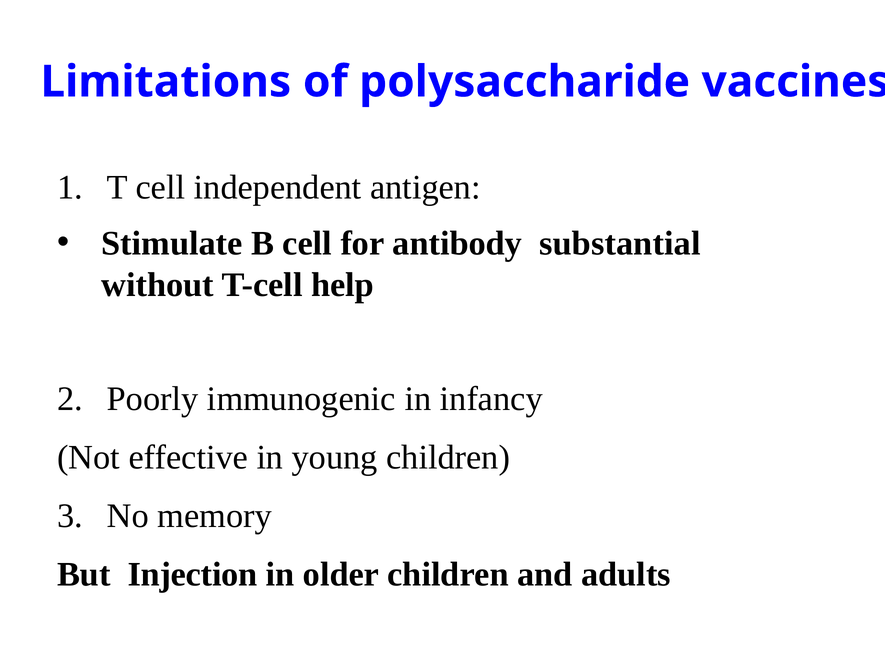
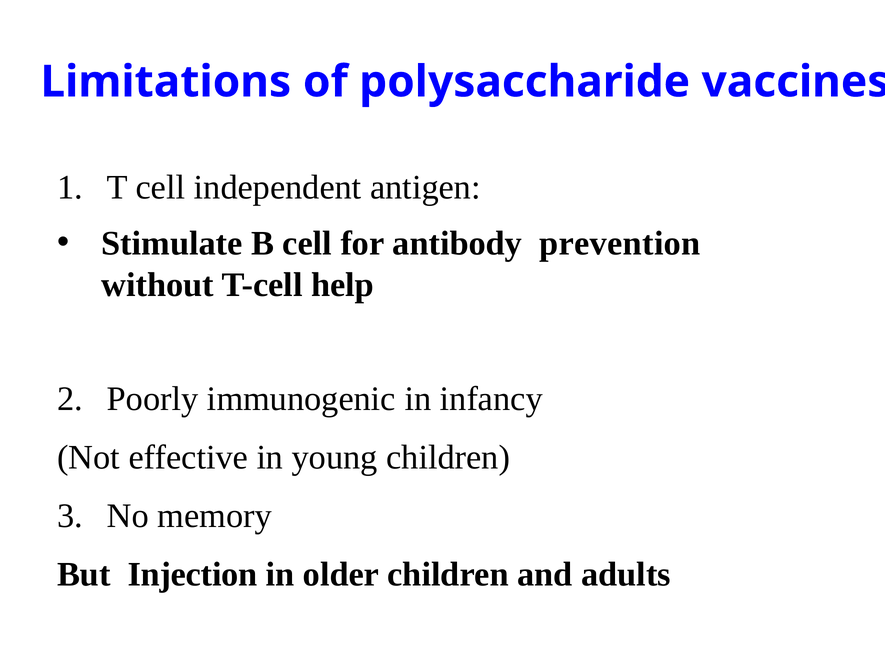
substantial: substantial -> prevention
